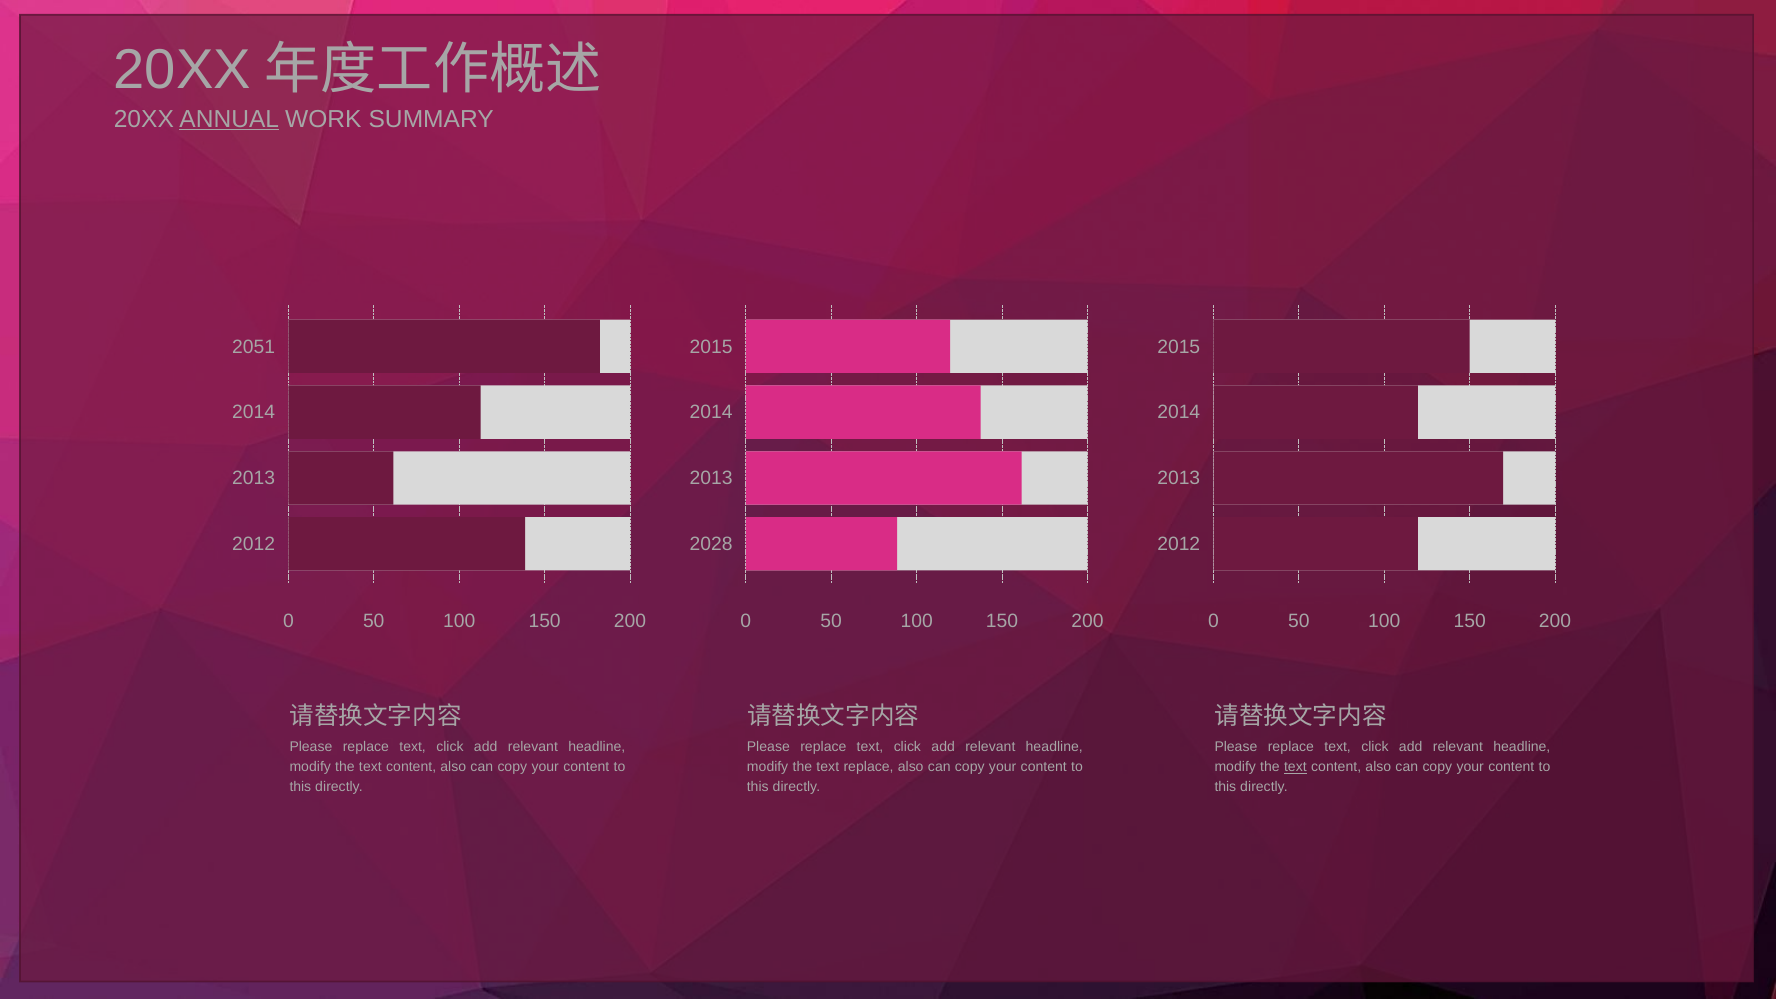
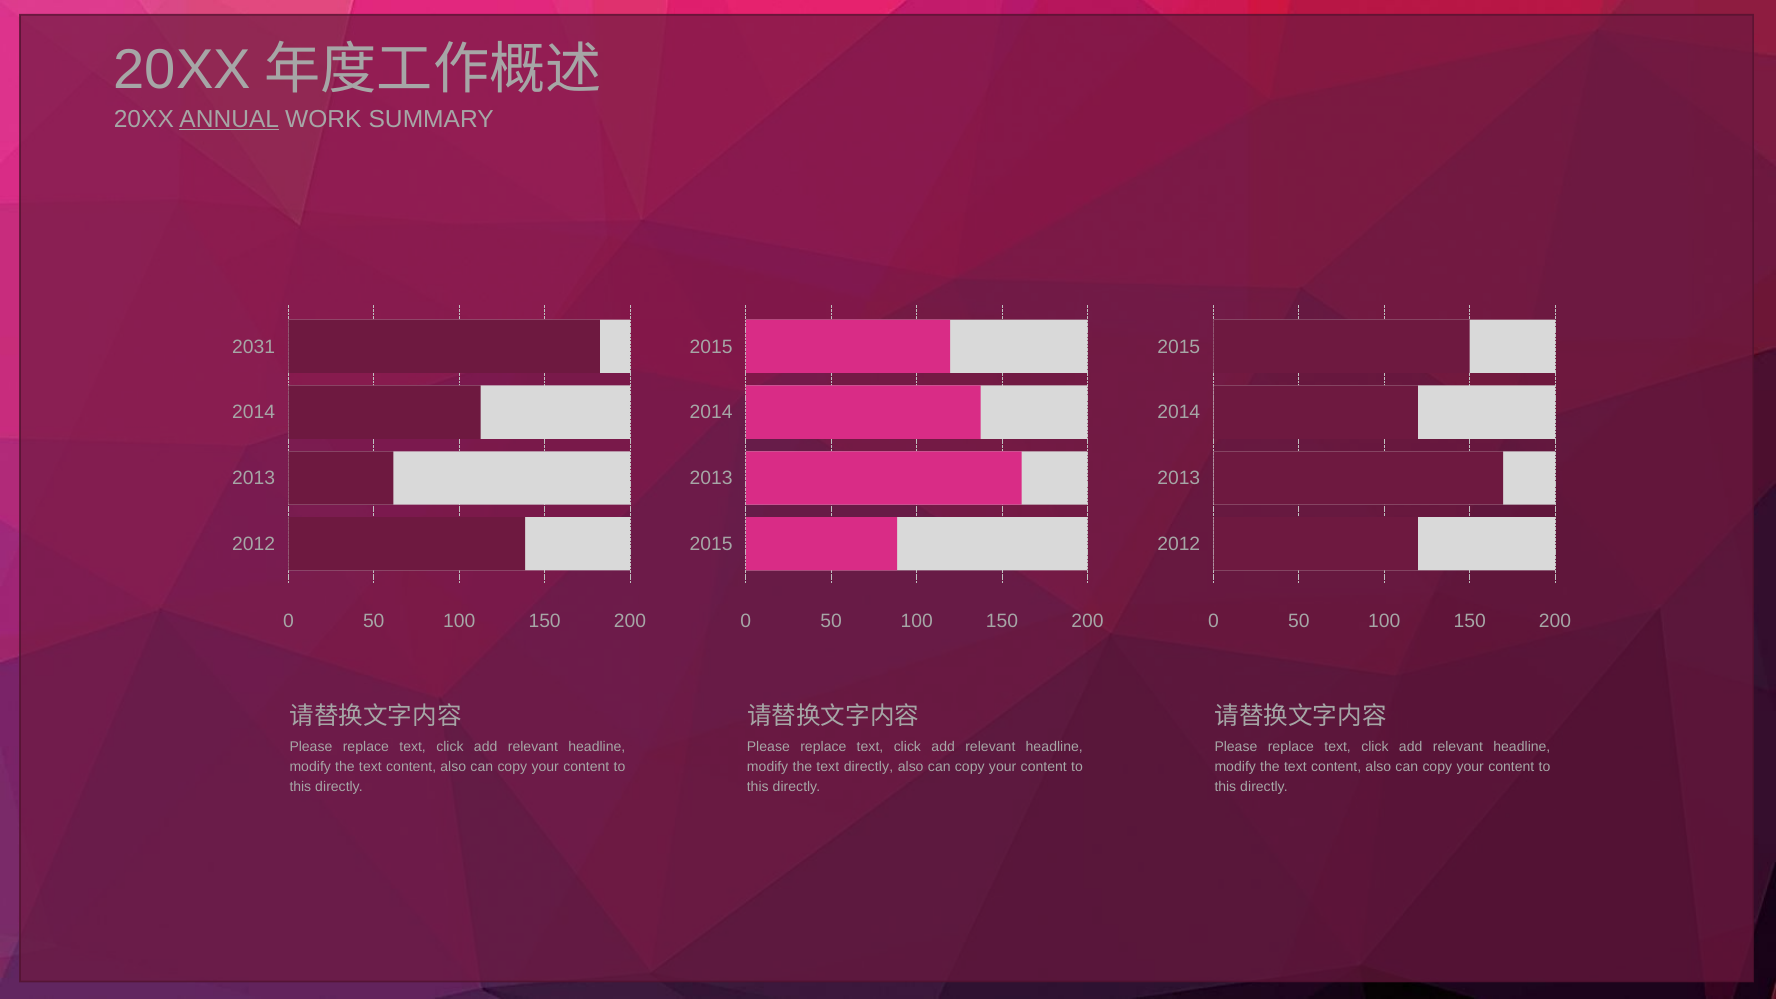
2051: 2051 -> 2031
2028 at (711, 544): 2028 -> 2015
text replace: replace -> directly
text at (1295, 767) underline: present -> none
